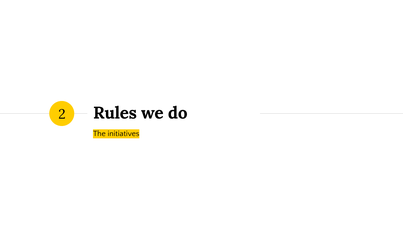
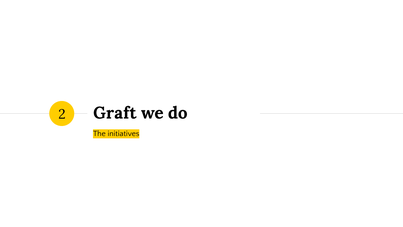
Rules: Rules -> Graft
